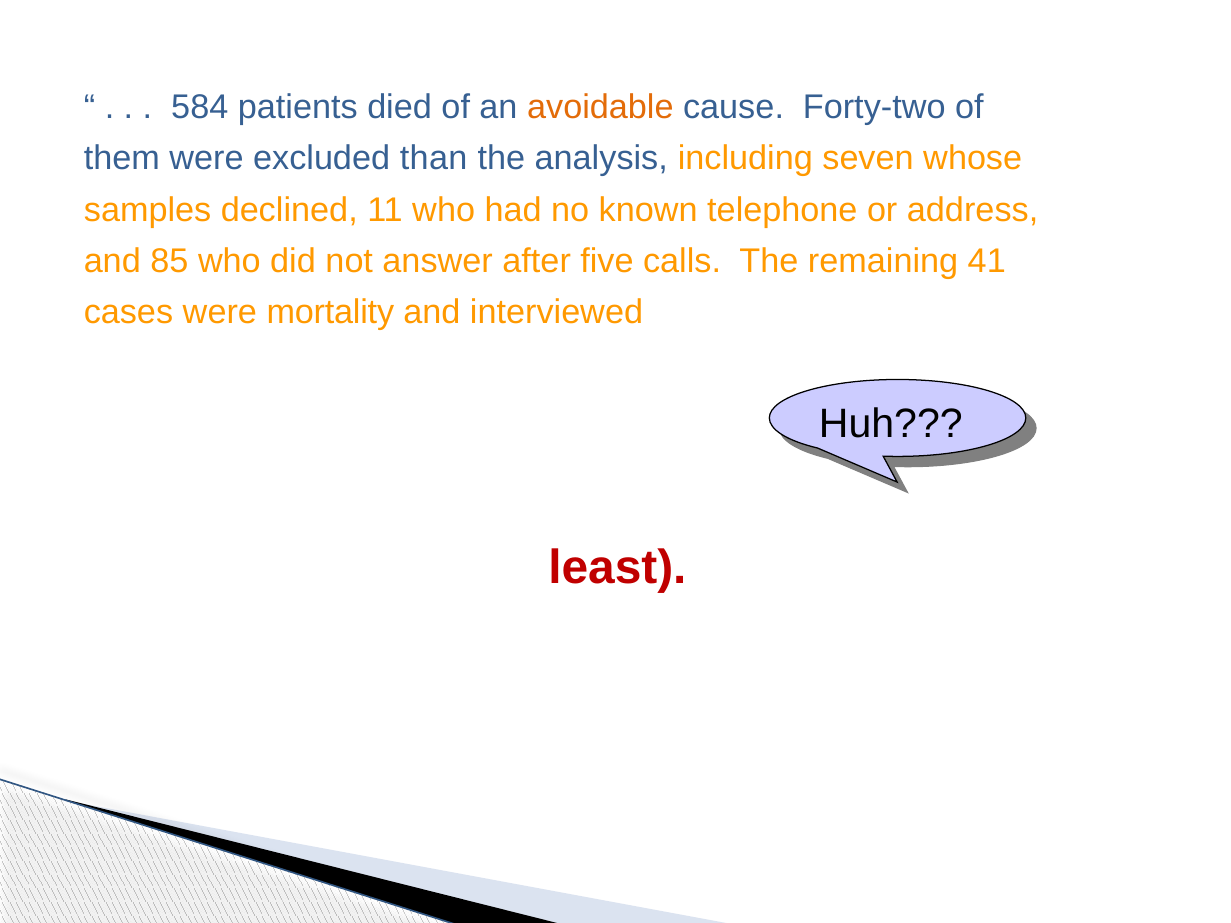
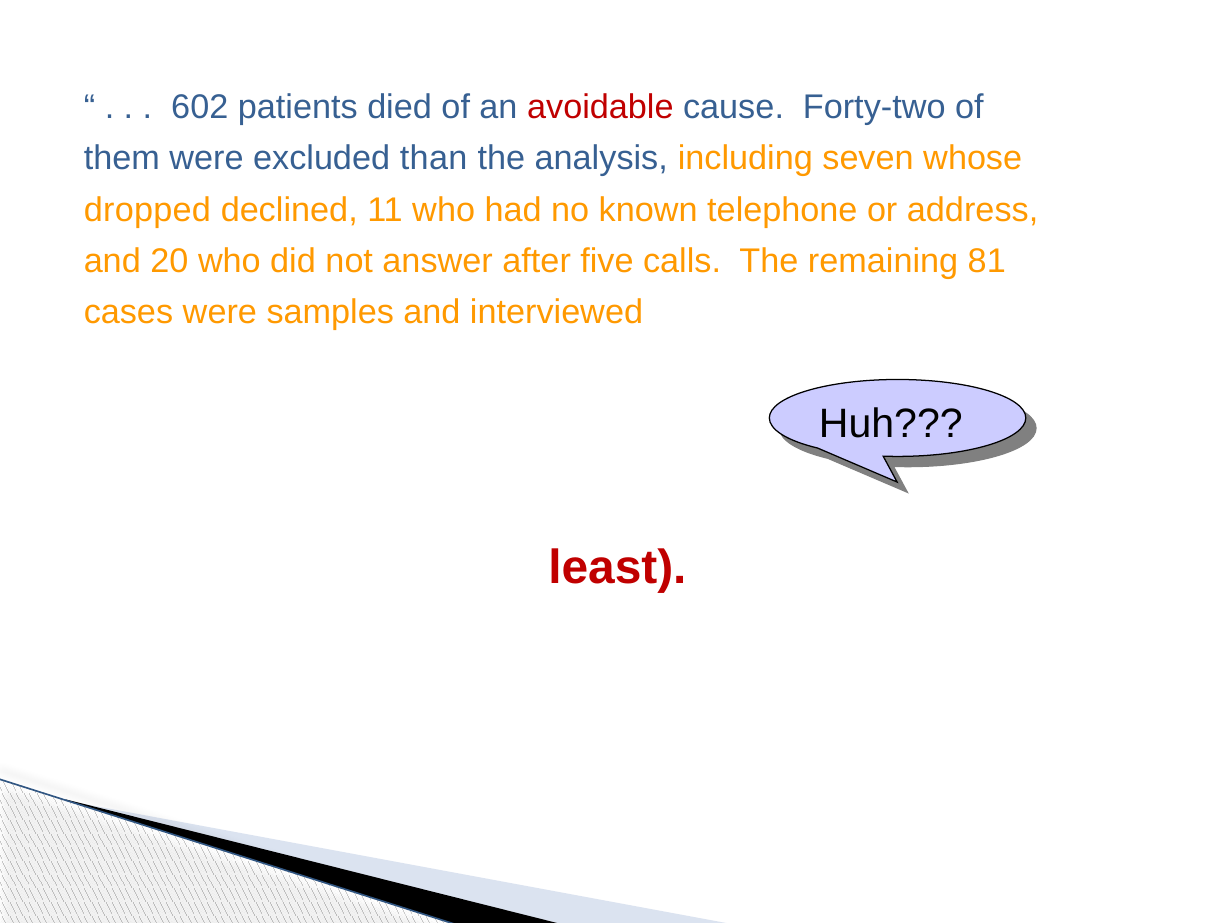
584: 584 -> 602
avoidable colour: orange -> red
samples: samples -> dropped
85: 85 -> 20
41: 41 -> 81
mortality: mortality -> samples
